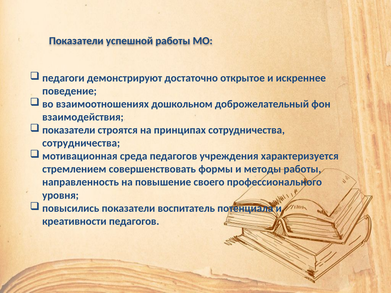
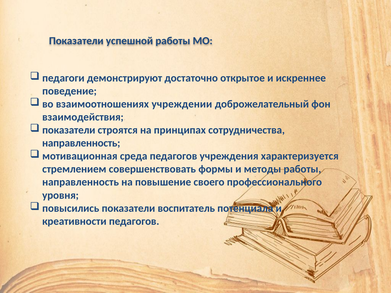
дошкольном: дошкольном -> учреждении
сотрудничества at (81, 143): сотрудничества -> направленность
